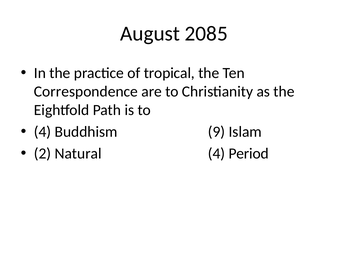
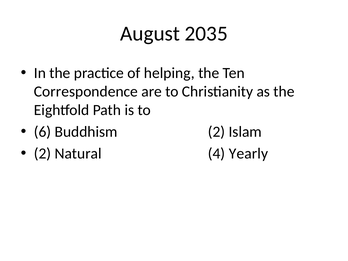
2085: 2085 -> 2035
tropical: tropical -> helping
4 at (43, 132): 4 -> 6
Buddhism 9: 9 -> 2
Period: Period -> Yearly
